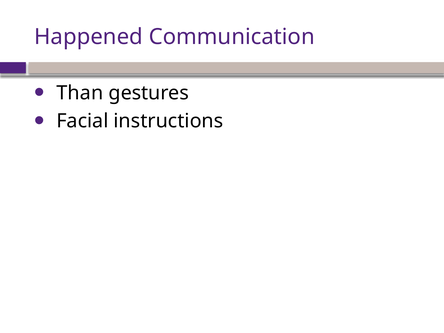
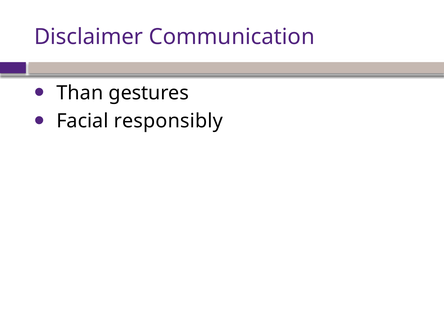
Happened: Happened -> Disclaimer
instructions: instructions -> responsibly
